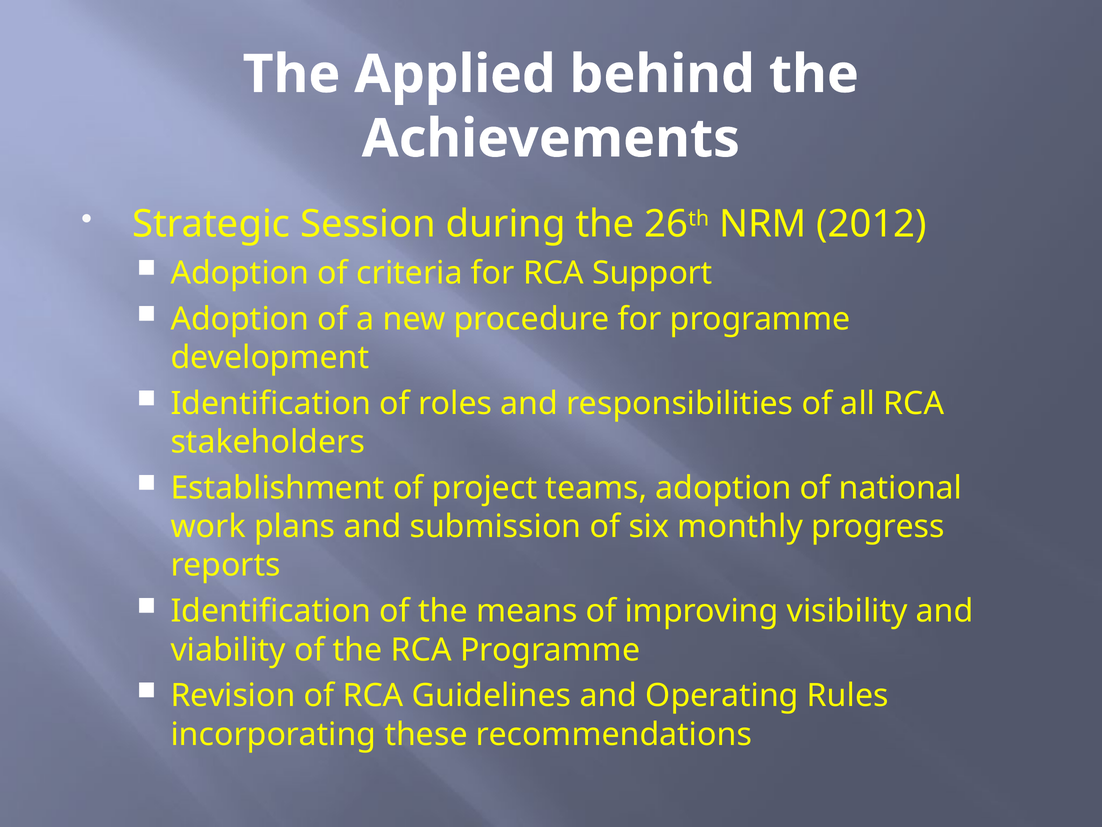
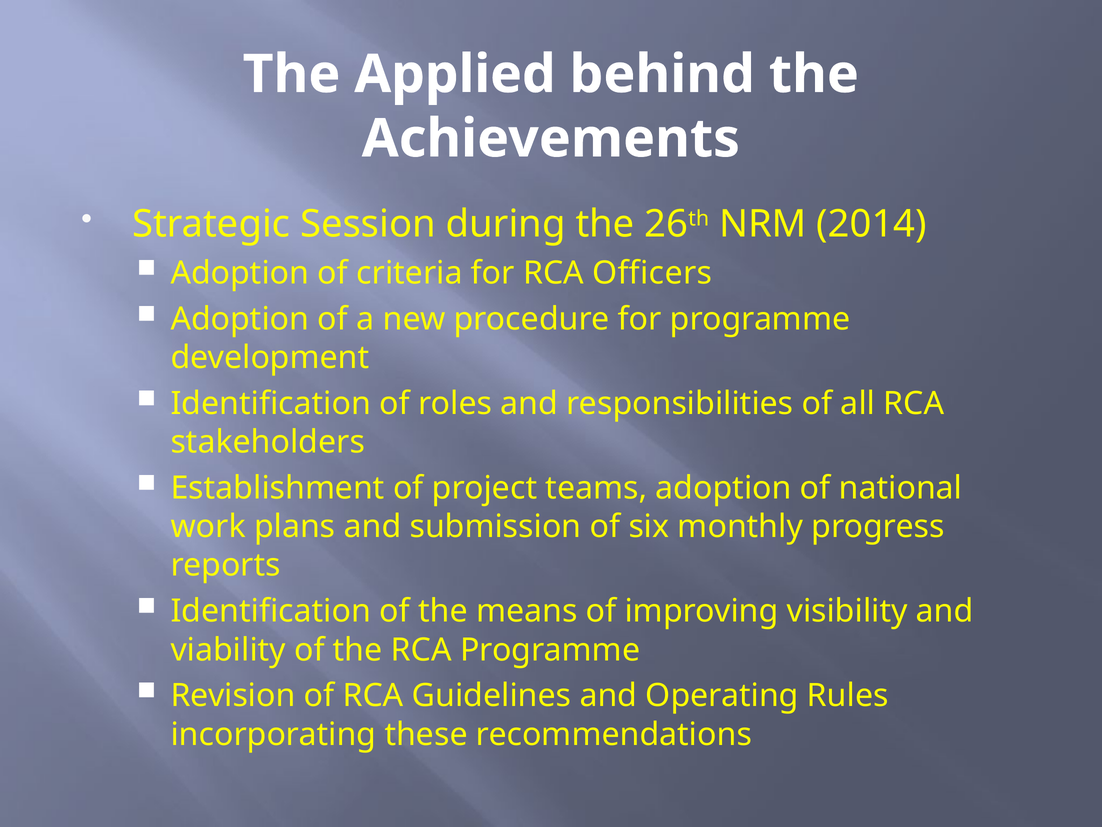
2012: 2012 -> 2014
Support: Support -> Officers
